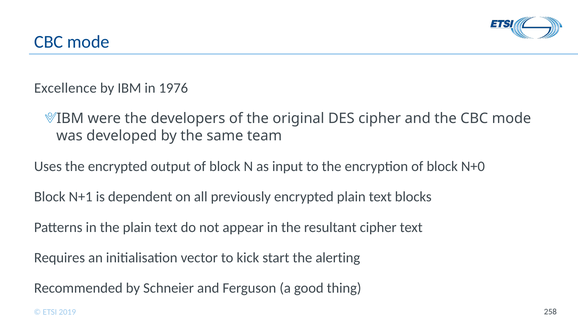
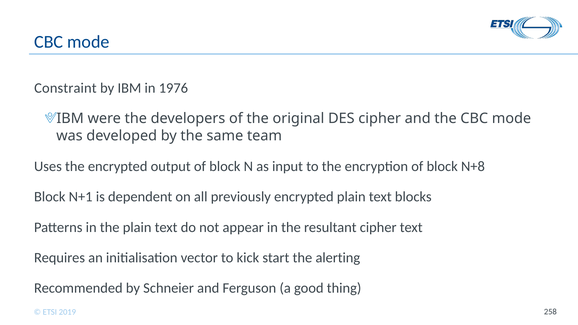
Excellence: Excellence -> Constraint
N+0: N+0 -> N+8
